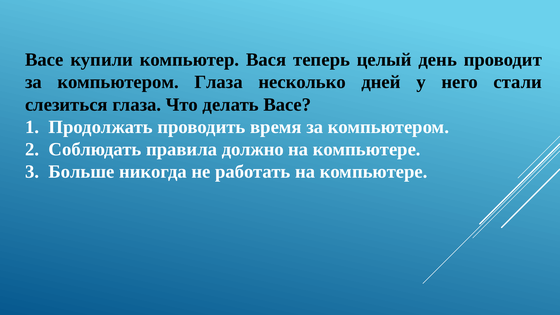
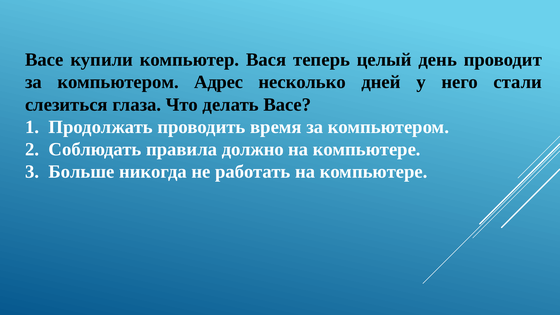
компьютером Глаза: Глаза -> Адрес
